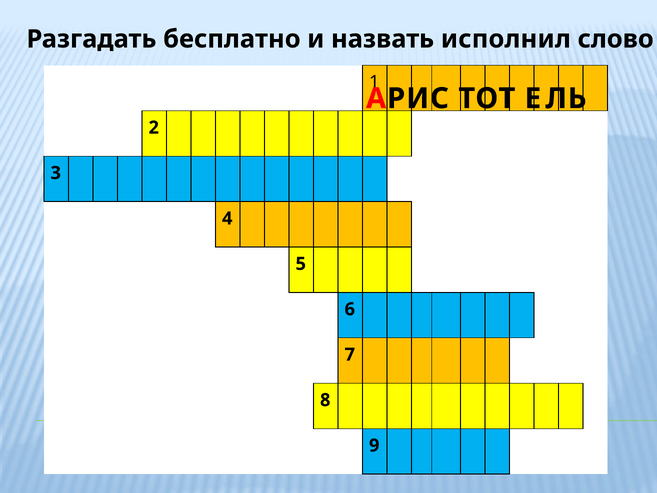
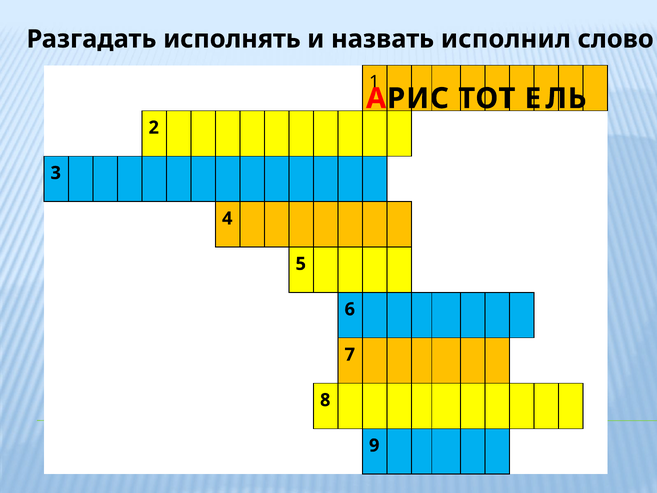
бесплатно: бесплатно -> исполнять
